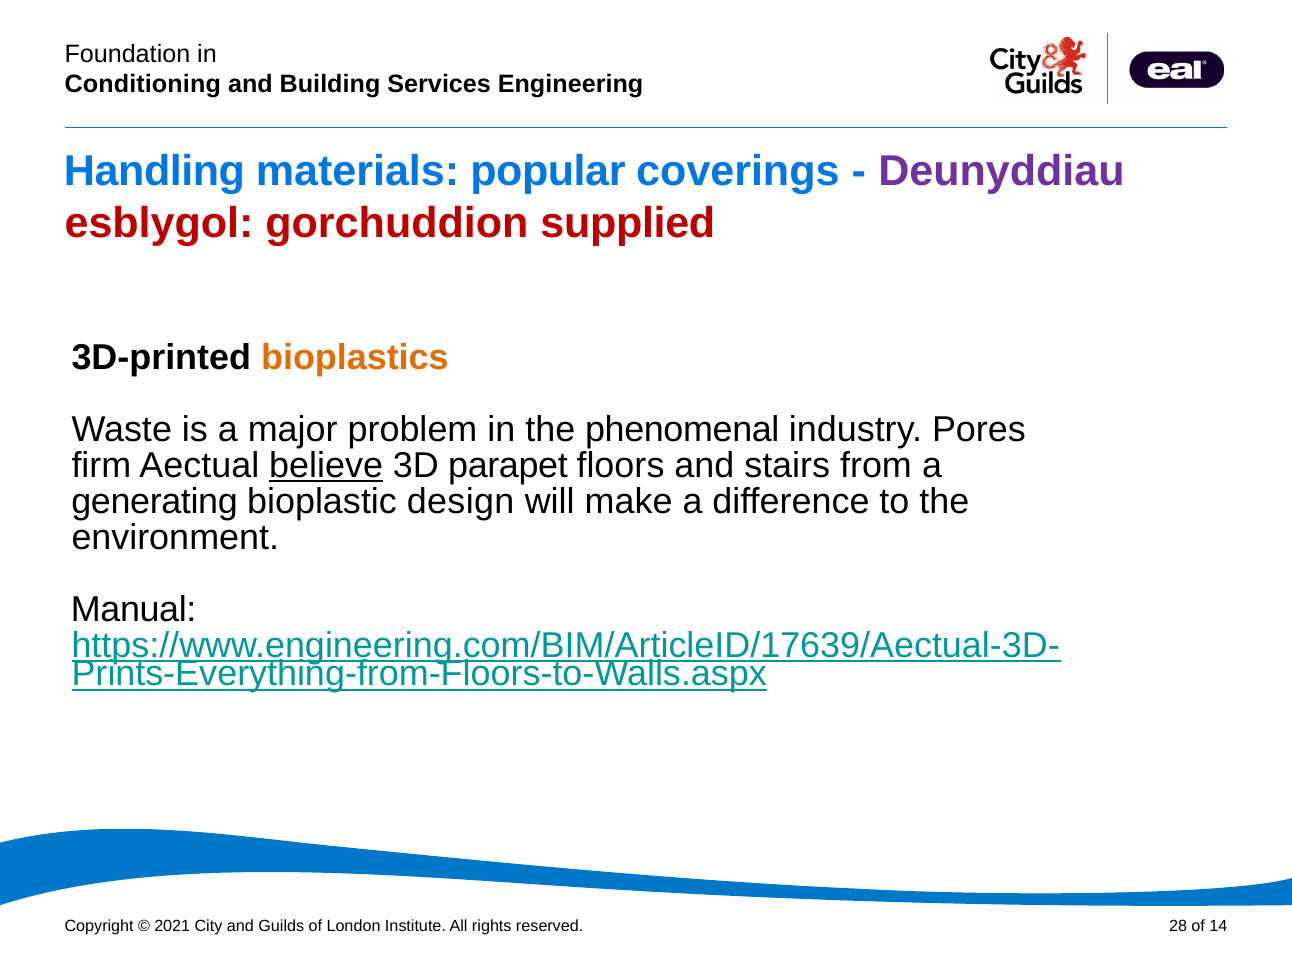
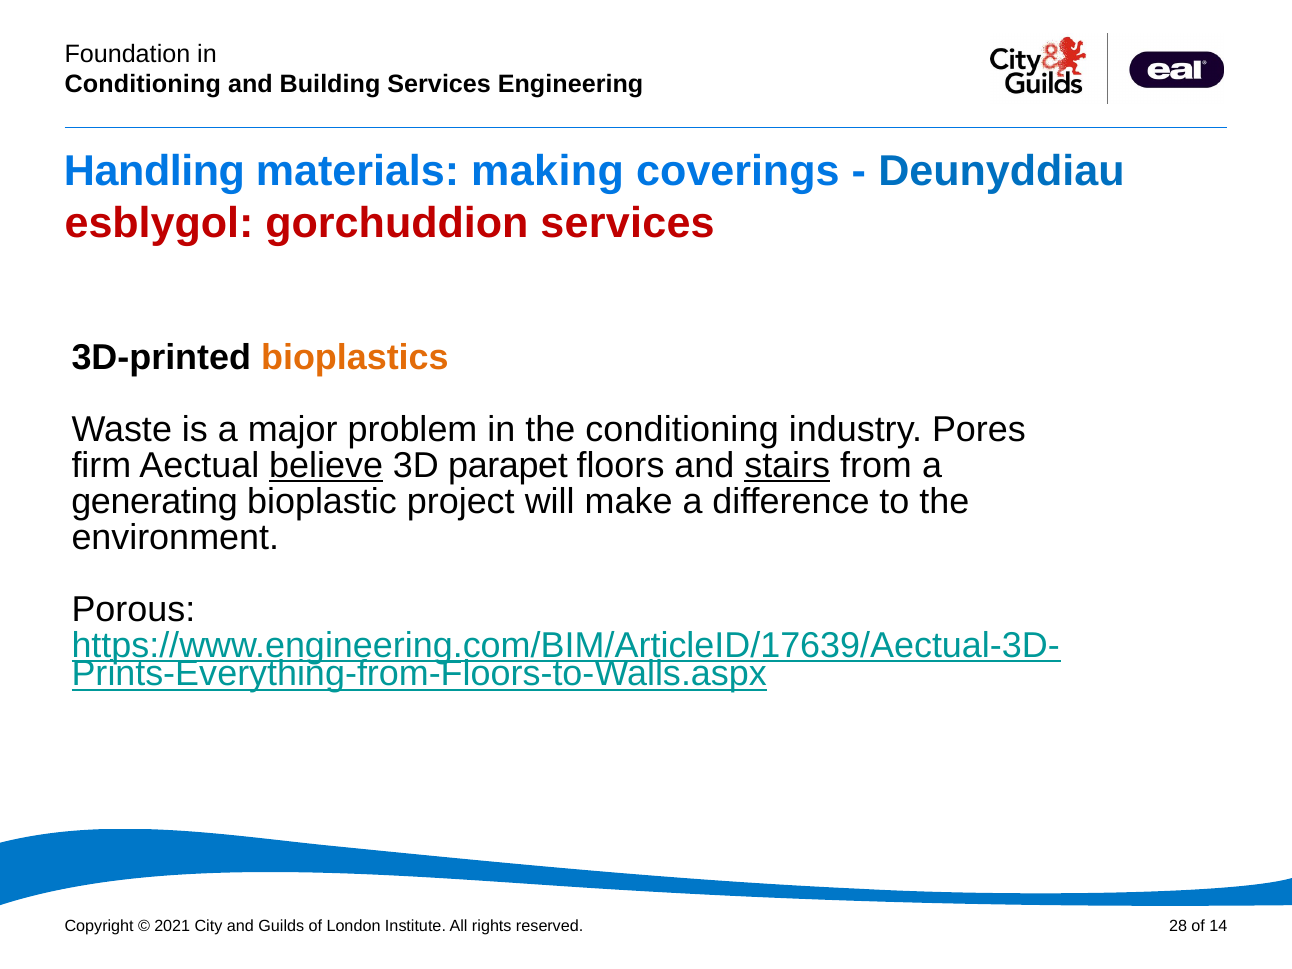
popular: popular -> making
Deunyddiau colour: purple -> blue
gorchuddion supplied: supplied -> services
the phenomenal: phenomenal -> conditioning
stairs underline: none -> present
design: design -> project
Manual: Manual -> Porous
